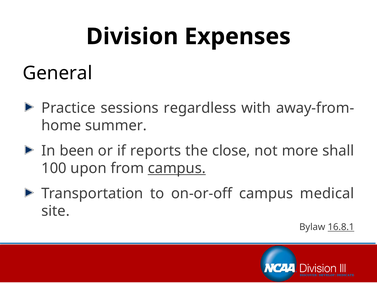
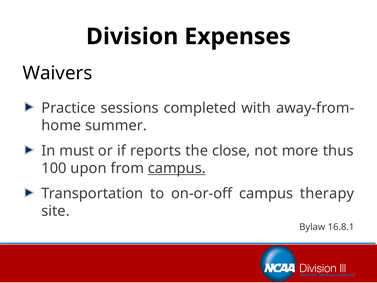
General: General -> Waivers
regardless: regardless -> completed
been: been -> must
shall: shall -> thus
medical: medical -> therapy
16.8.1 underline: present -> none
